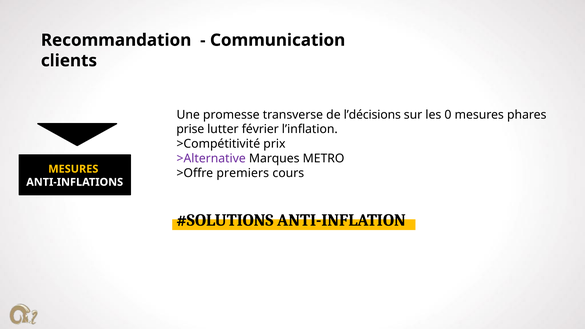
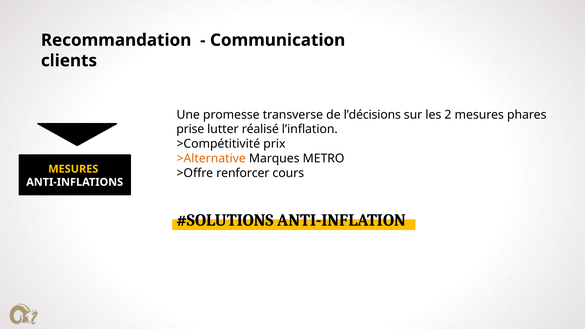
0: 0 -> 2
février: février -> réalisé
>Alternative colour: purple -> orange
premiers: premiers -> renforcer
